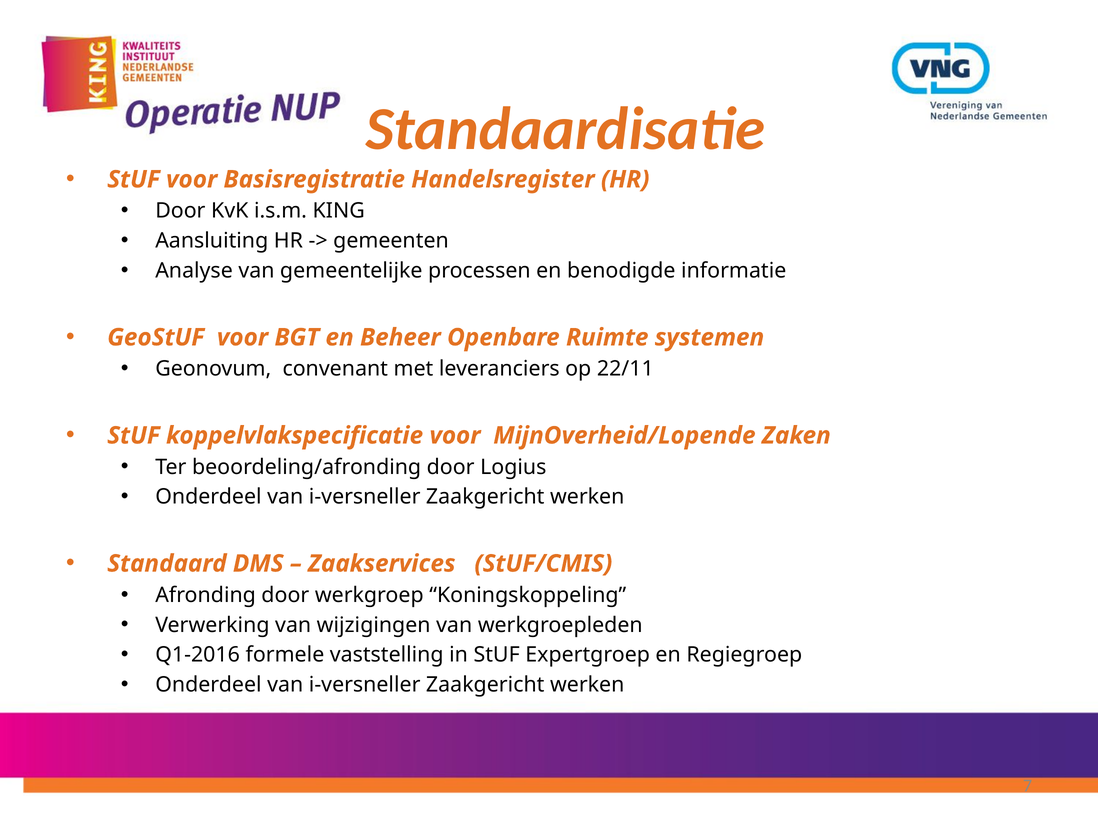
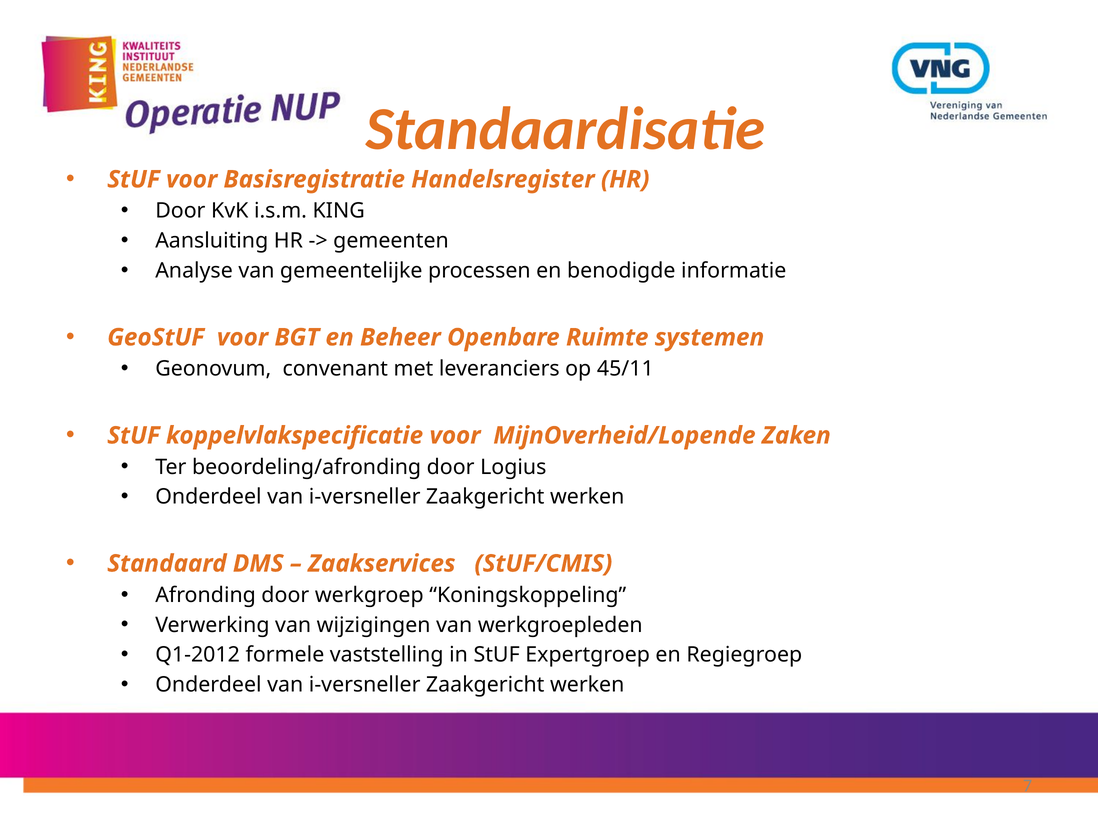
22/11: 22/11 -> 45/11
Q1-2016: Q1-2016 -> Q1-2012
